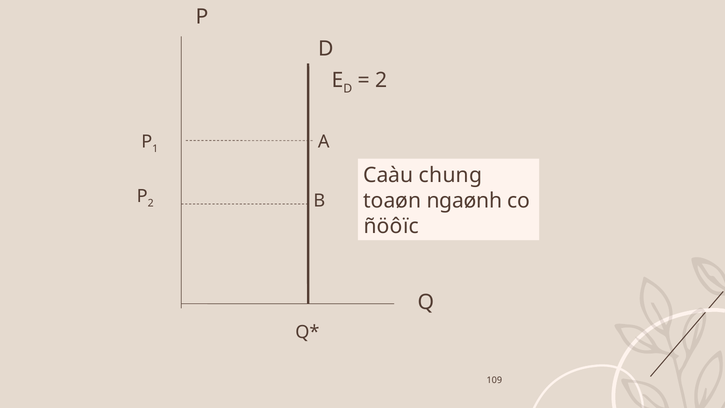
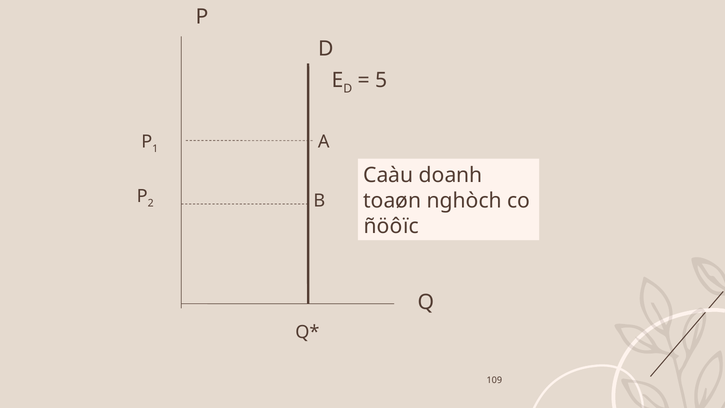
2 at (381, 80): 2 -> 5
chung: chung -> doanh
ngaønh: ngaønh -> nghòch
